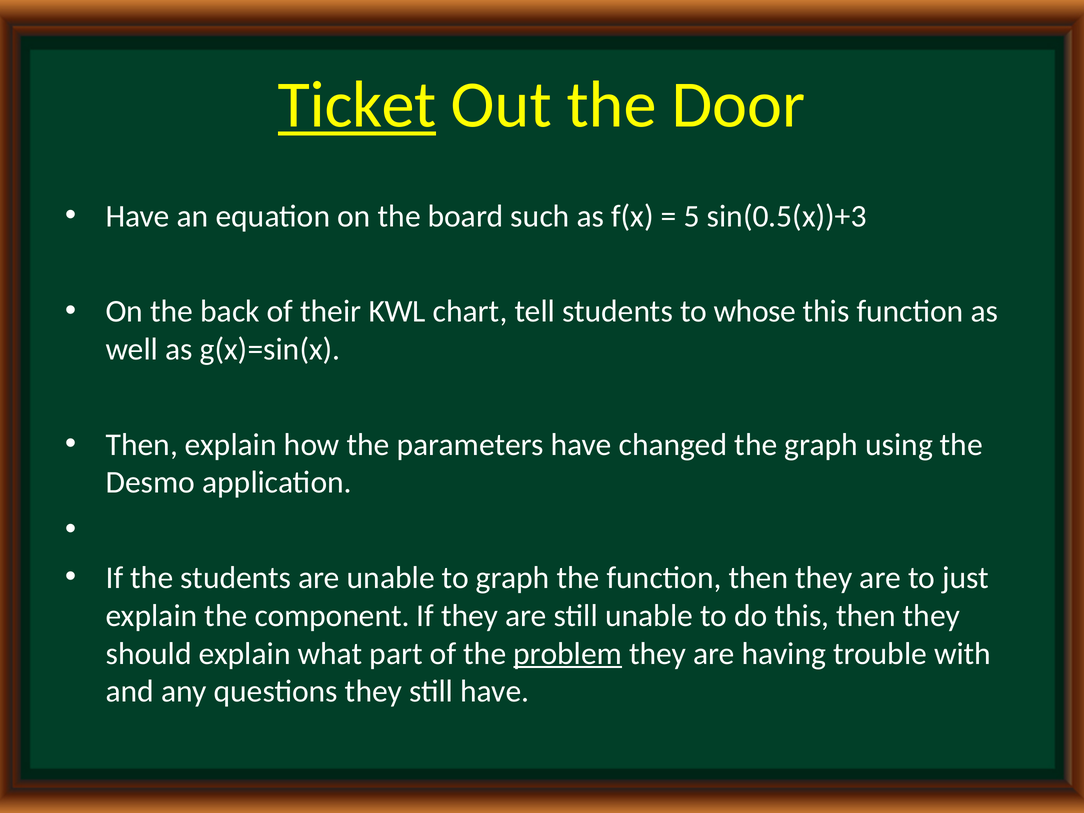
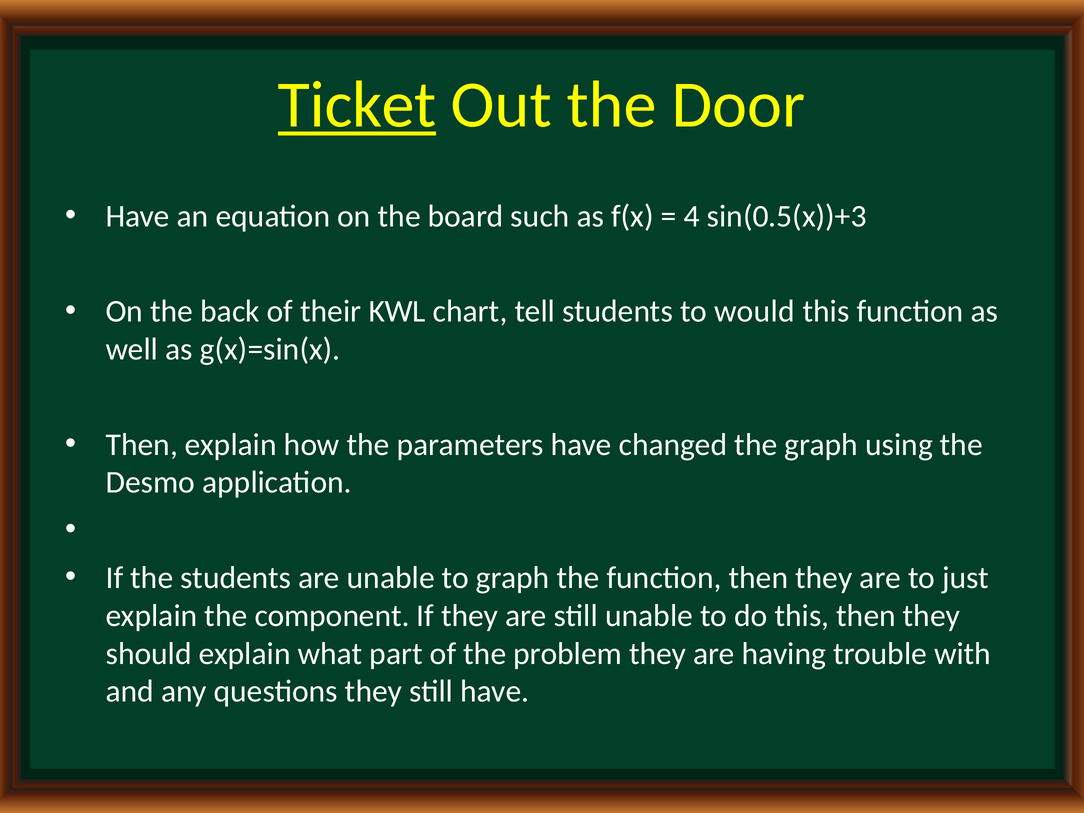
5: 5 -> 4
whose: whose -> would
problem underline: present -> none
